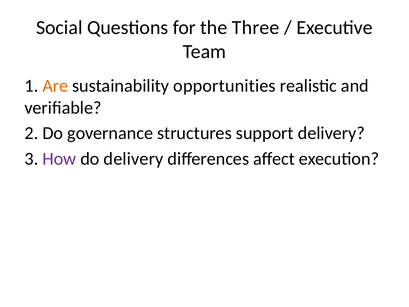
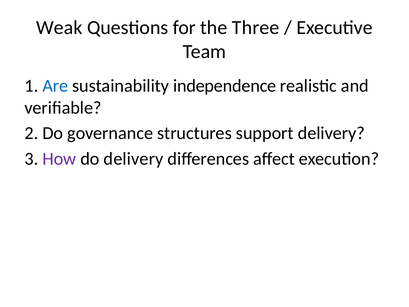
Social: Social -> Weak
Are colour: orange -> blue
opportunities: opportunities -> independence
